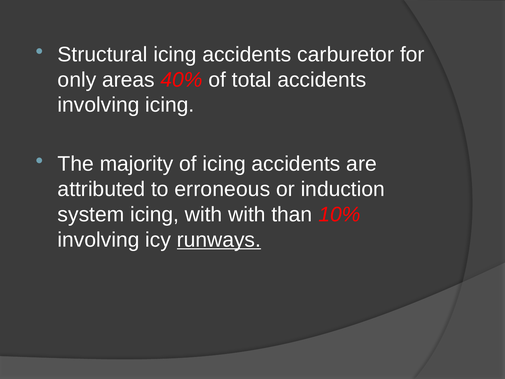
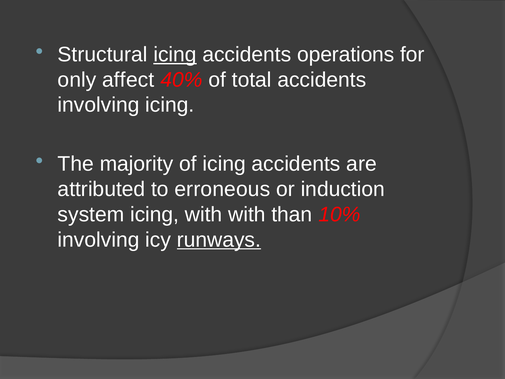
icing at (175, 54) underline: none -> present
carburetor: carburetor -> operations
areas: areas -> affect
